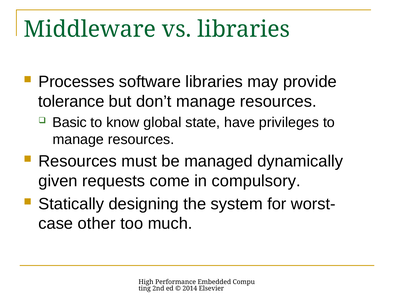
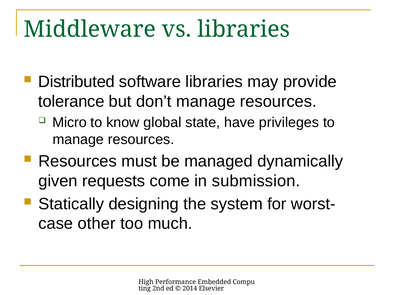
Processes: Processes -> Distributed
Basic: Basic -> Micro
compulsory: compulsory -> submission
